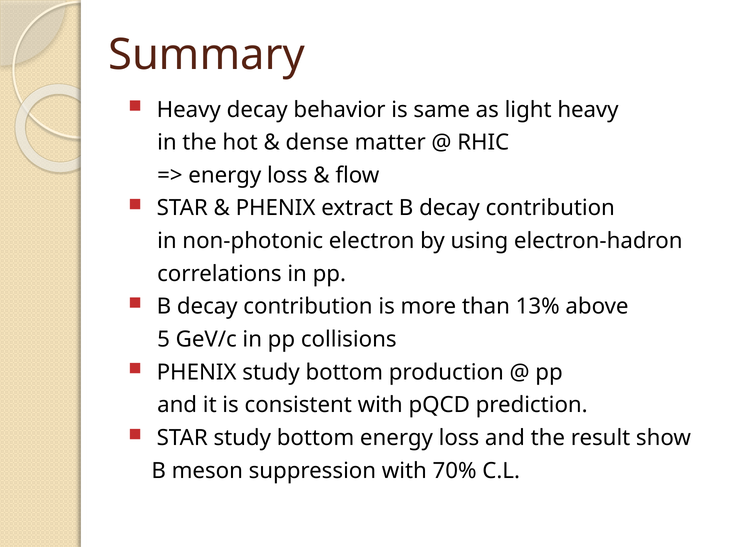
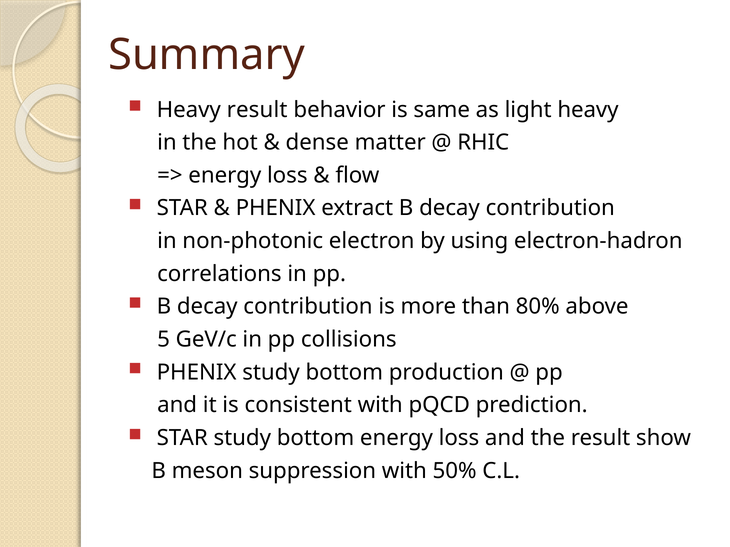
Heavy decay: decay -> result
13%: 13% -> 80%
70%: 70% -> 50%
